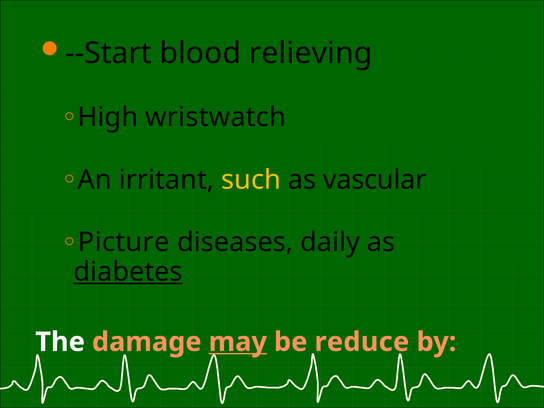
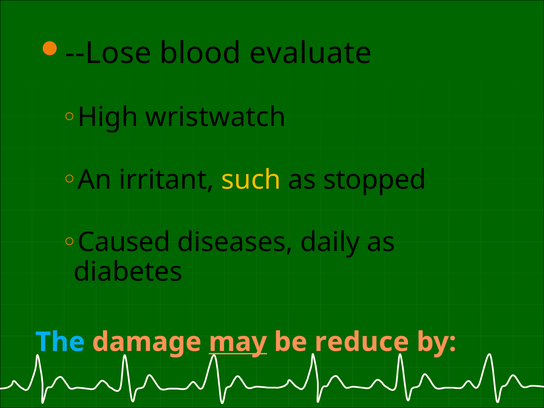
--Start: --Start -> --Lose
relieving: relieving -> evaluate
vascular: vascular -> stopped
Picture: Picture -> Caused
diabetes underline: present -> none
The colour: white -> light blue
